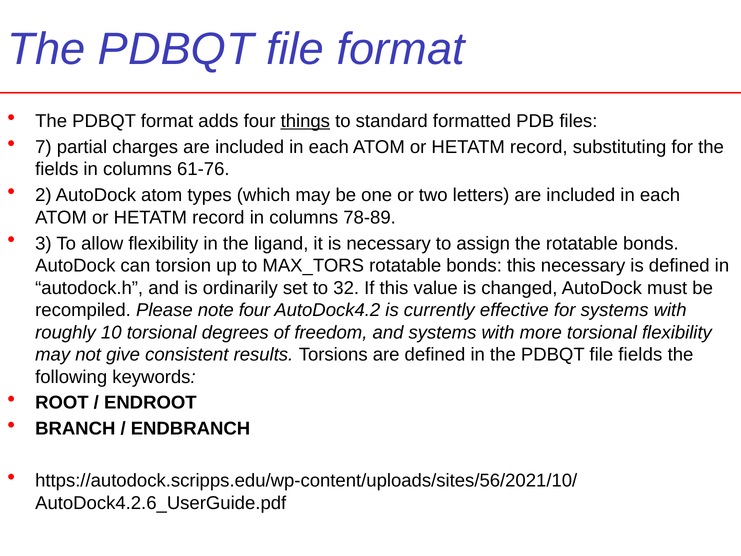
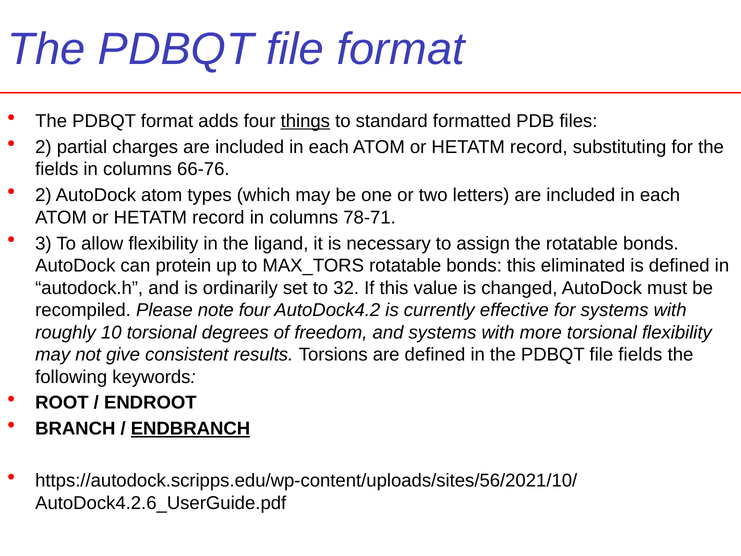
7 at (43, 147): 7 -> 2
61-76: 61-76 -> 66-76
78-89: 78-89 -> 78-71
torsion: torsion -> protein
this necessary: necessary -> eliminated
ENDBRANCH underline: none -> present
